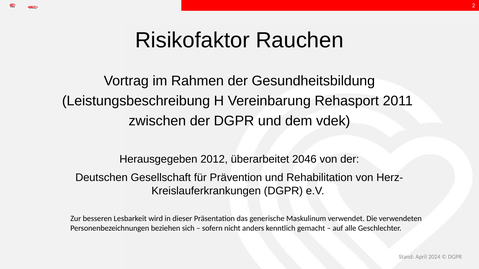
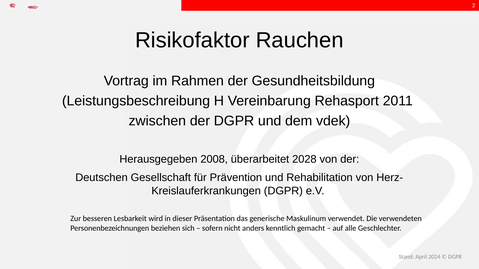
2012: 2012 -> 2008
2046: 2046 -> 2028
